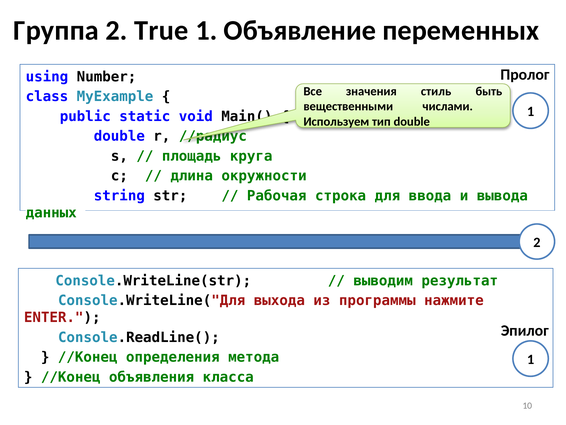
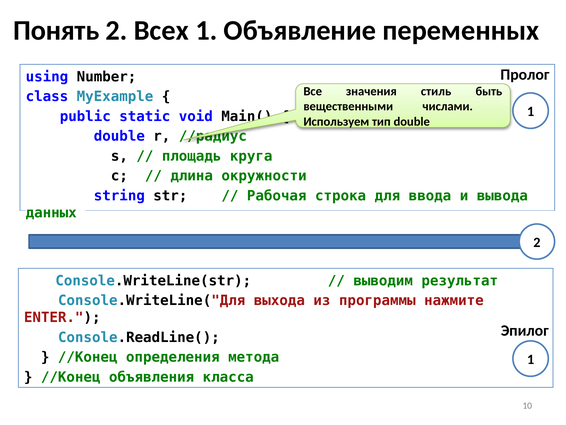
Группа: Группа -> Понять
True: True -> Всех
